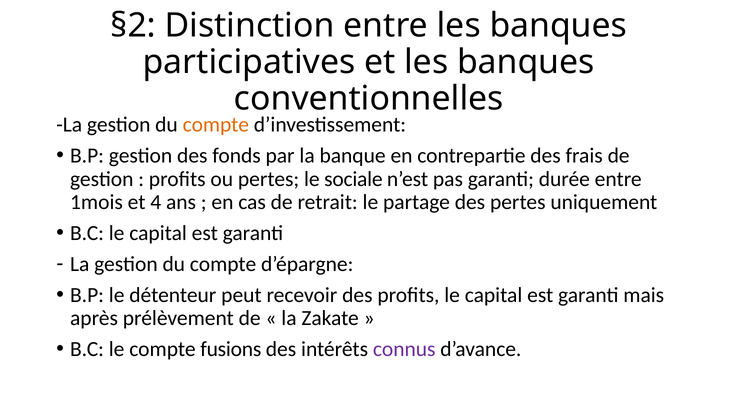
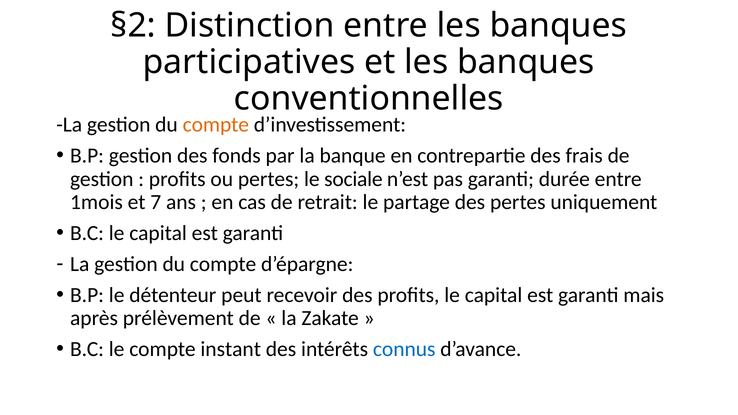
4: 4 -> 7
fusions: fusions -> instant
connus colour: purple -> blue
